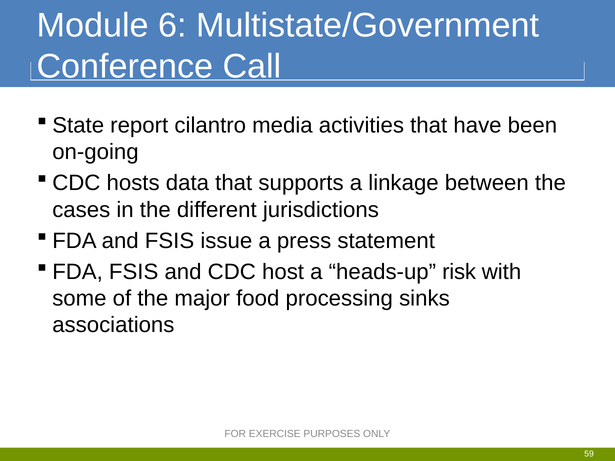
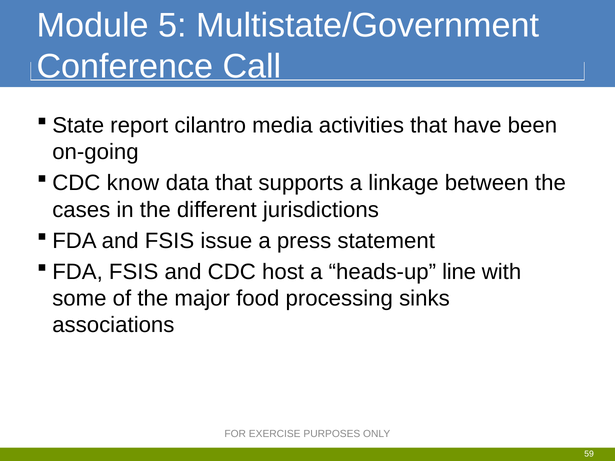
6: 6 -> 5
hosts: hosts -> know
risk: risk -> line
